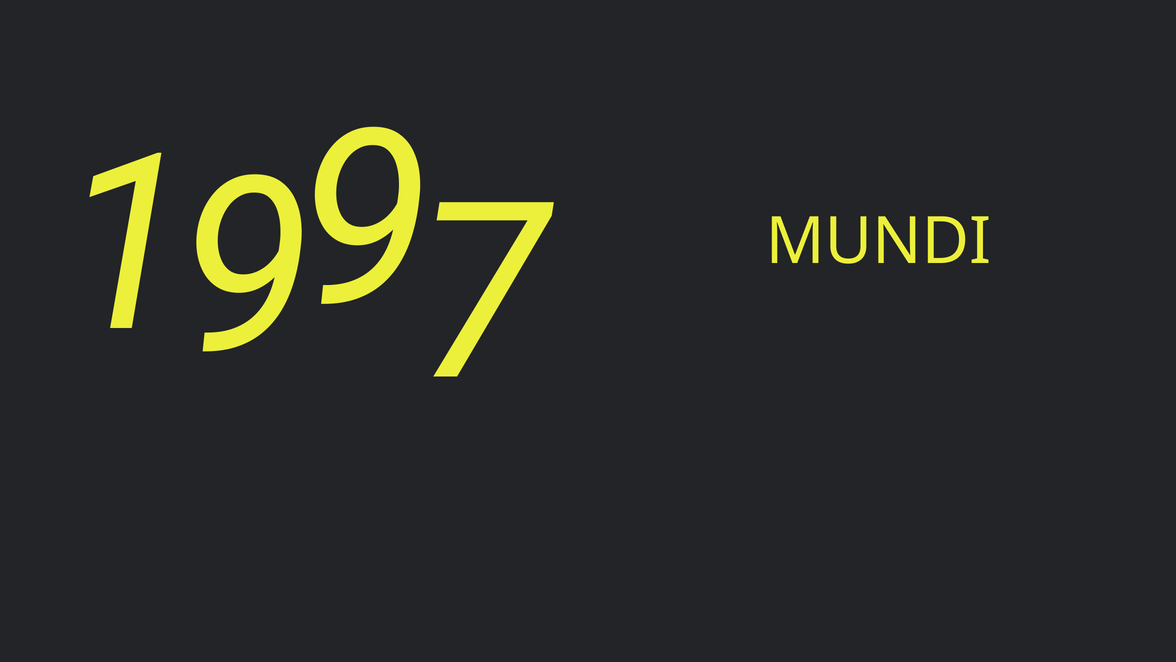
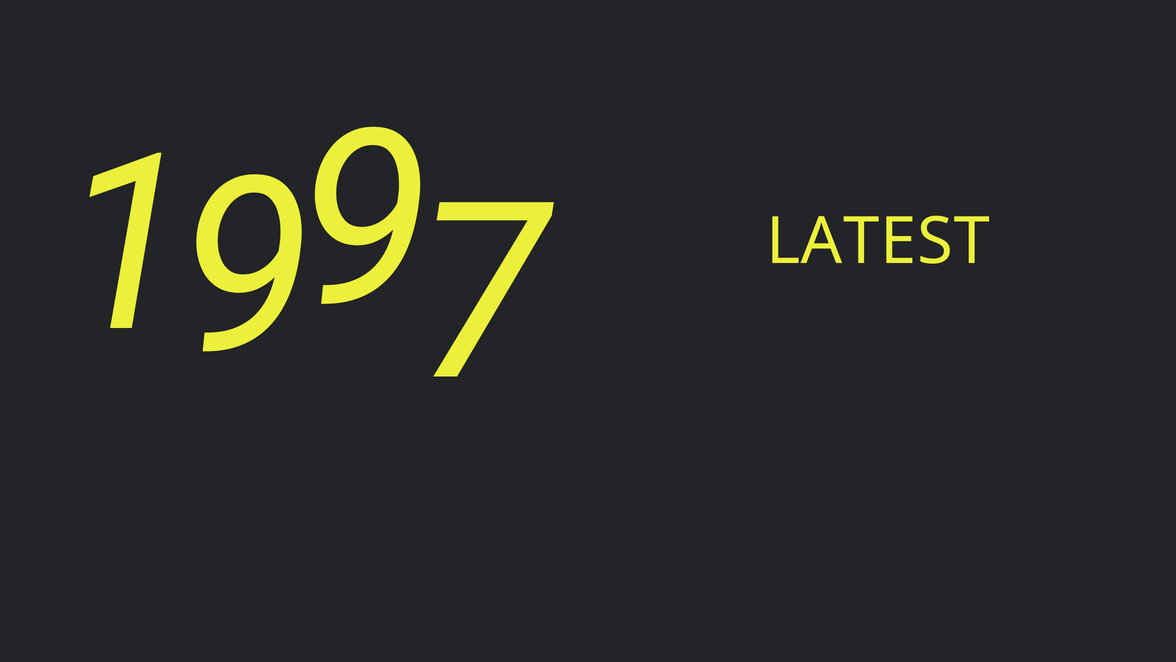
MUNDI: MUNDI -> LATEST
